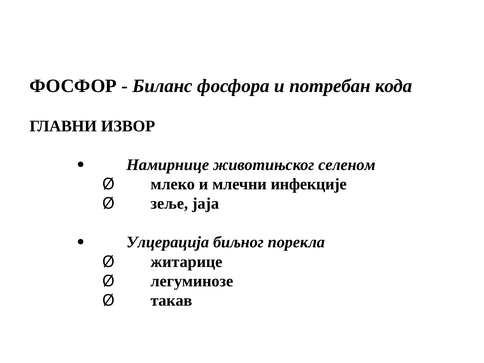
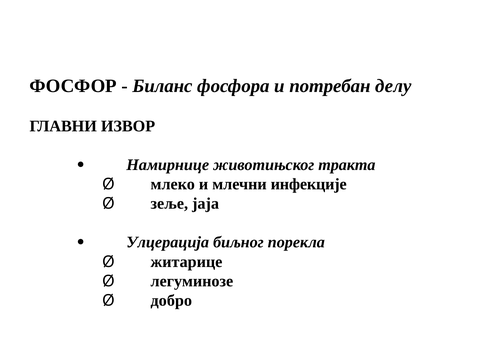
кода: кода -> делу
селеном: селеном -> тракта
такав: такав -> добро
